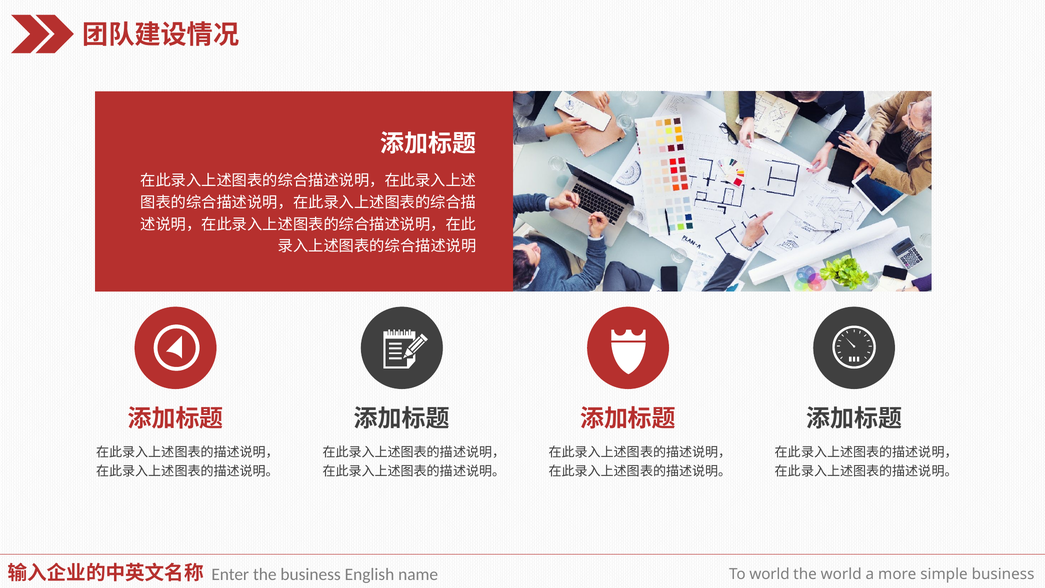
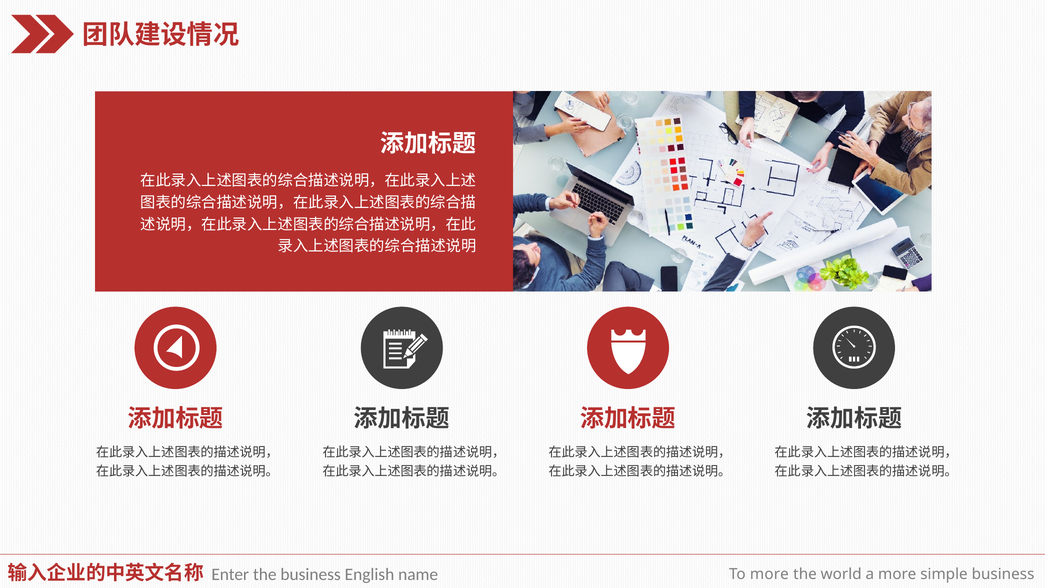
To world: world -> more
